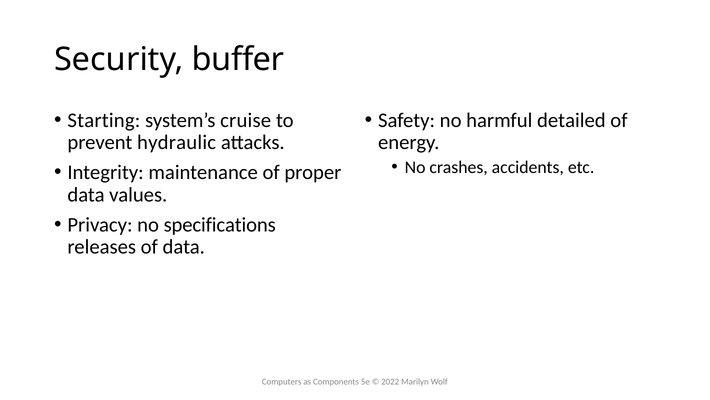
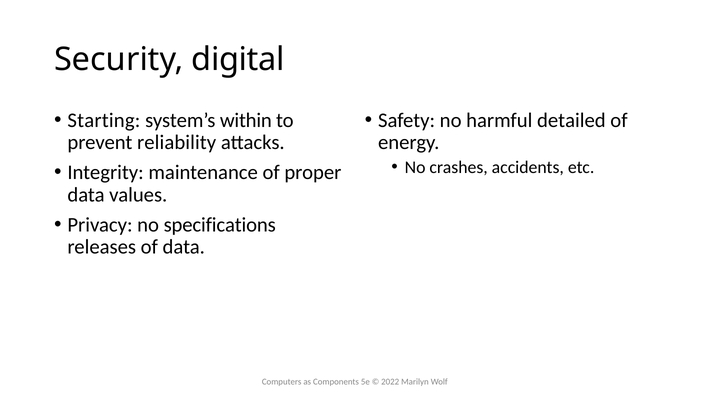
buffer: buffer -> digital
cruise: cruise -> within
hydraulic: hydraulic -> reliability
